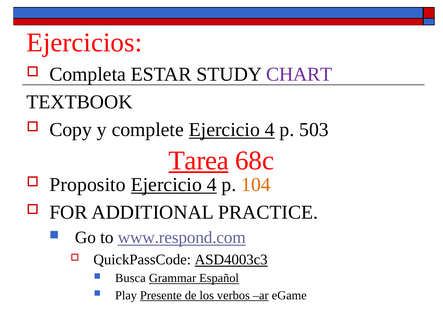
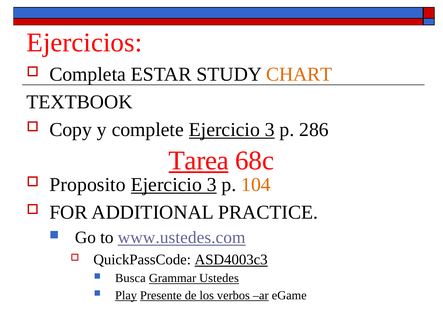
CHART colour: purple -> orange
complete Ejercicio 4: 4 -> 3
503: 503 -> 286
4 at (212, 185): 4 -> 3
www.respond.com: www.respond.com -> www.ustedes.com
Español: Español -> Ustedes
Play underline: none -> present
